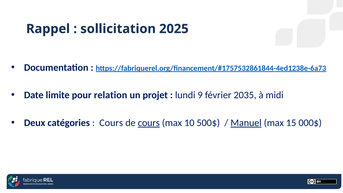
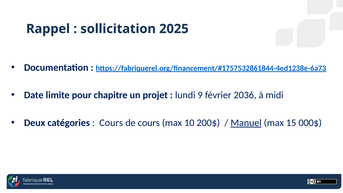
relation: relation -> chapitre
2035: 2035 -> 2036
cours at (149, 123) underline: present -> none
500$: 500$ -> 200$
